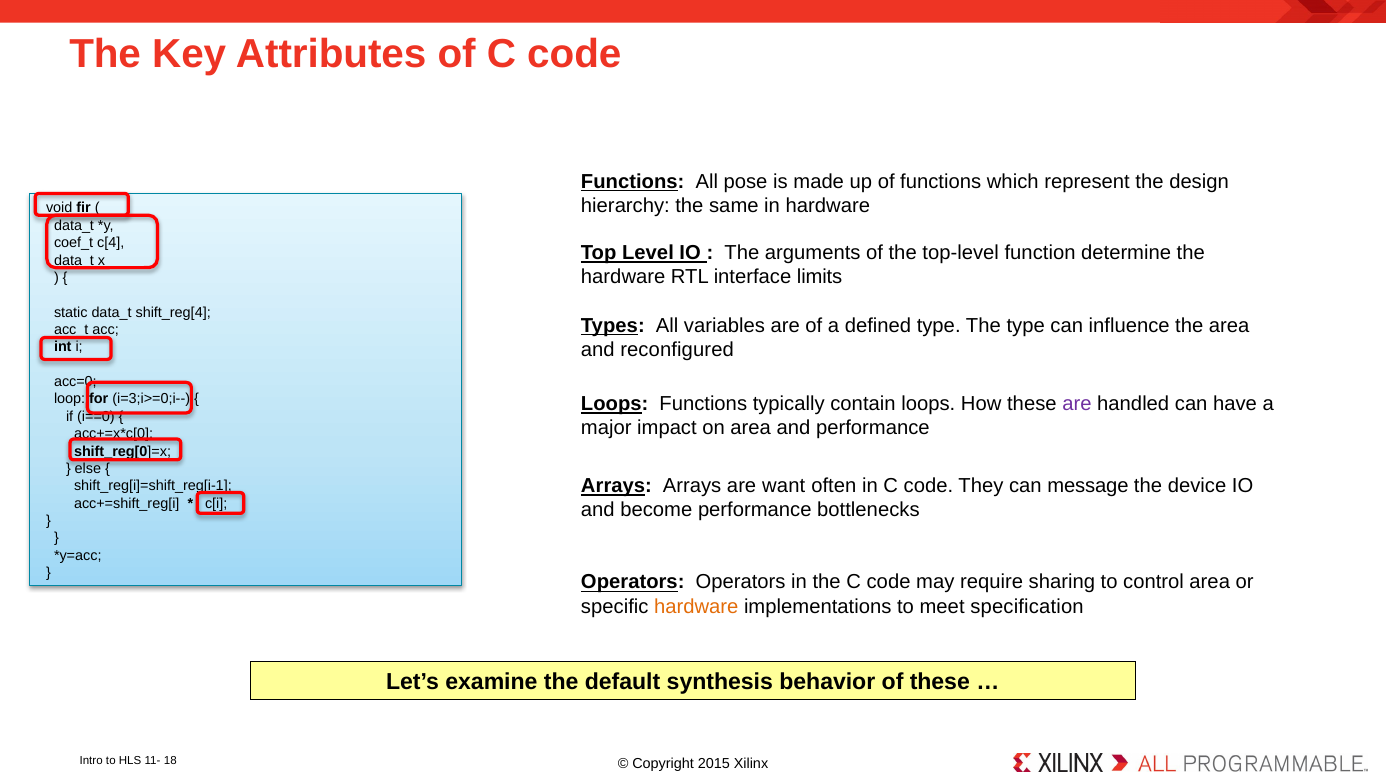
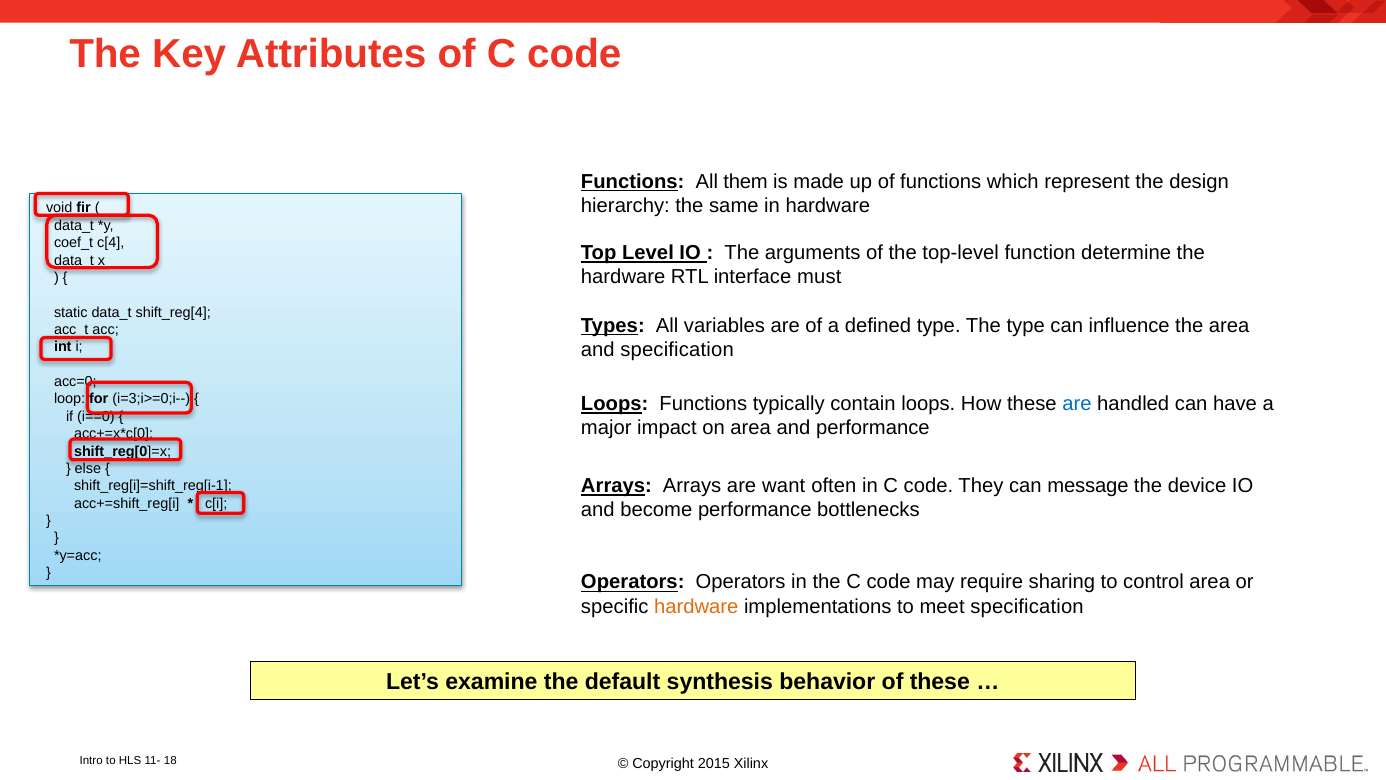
pose: pose -> them
limits: limits -> must
and reconfigured: reconfigured -> specification
are at (1077, 404) colour: purple -> blue
